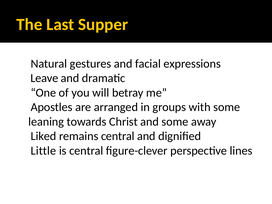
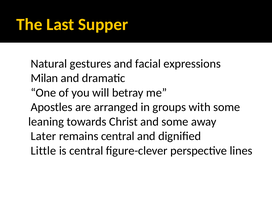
Leave: Leave -> Milan
Liked: Liked -> Later
